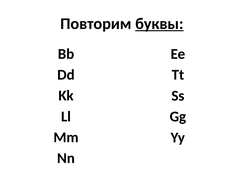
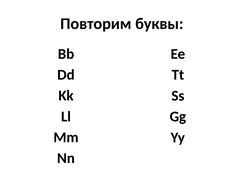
буквы underline: present -> none
